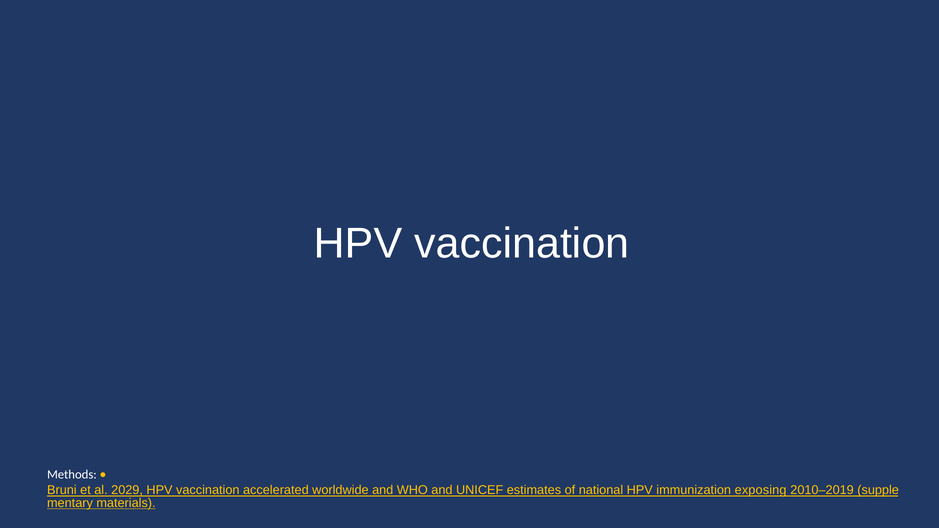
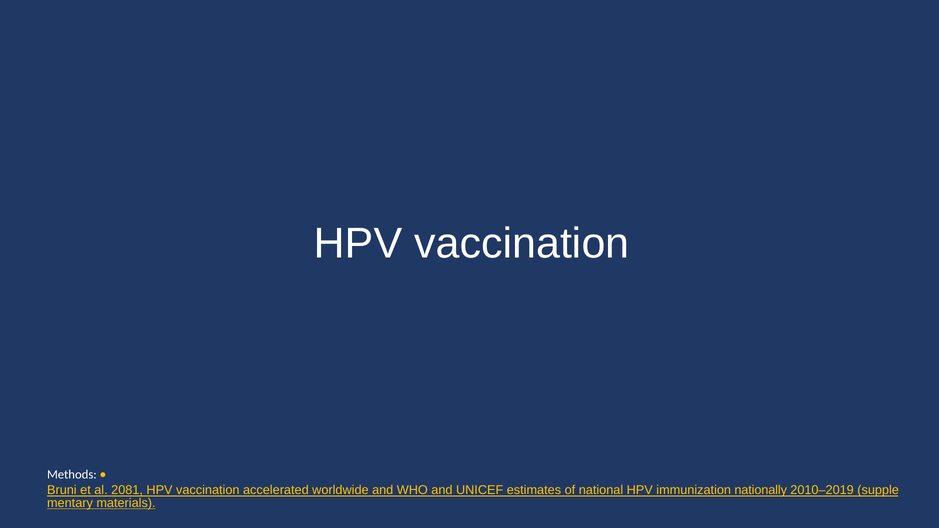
2029: 2029 -> 2081
exposing: exposing -> nationally
